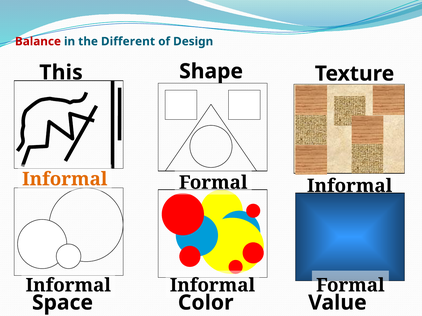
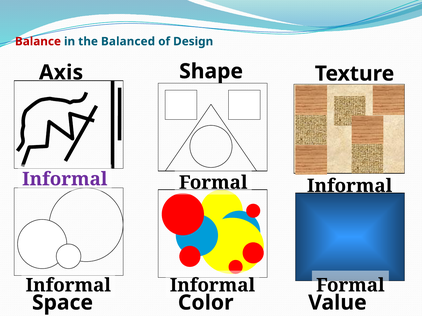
Different: Different -> Balanced
This: This -> Axis
Informal at (65, 179) colour: orange -> purple
